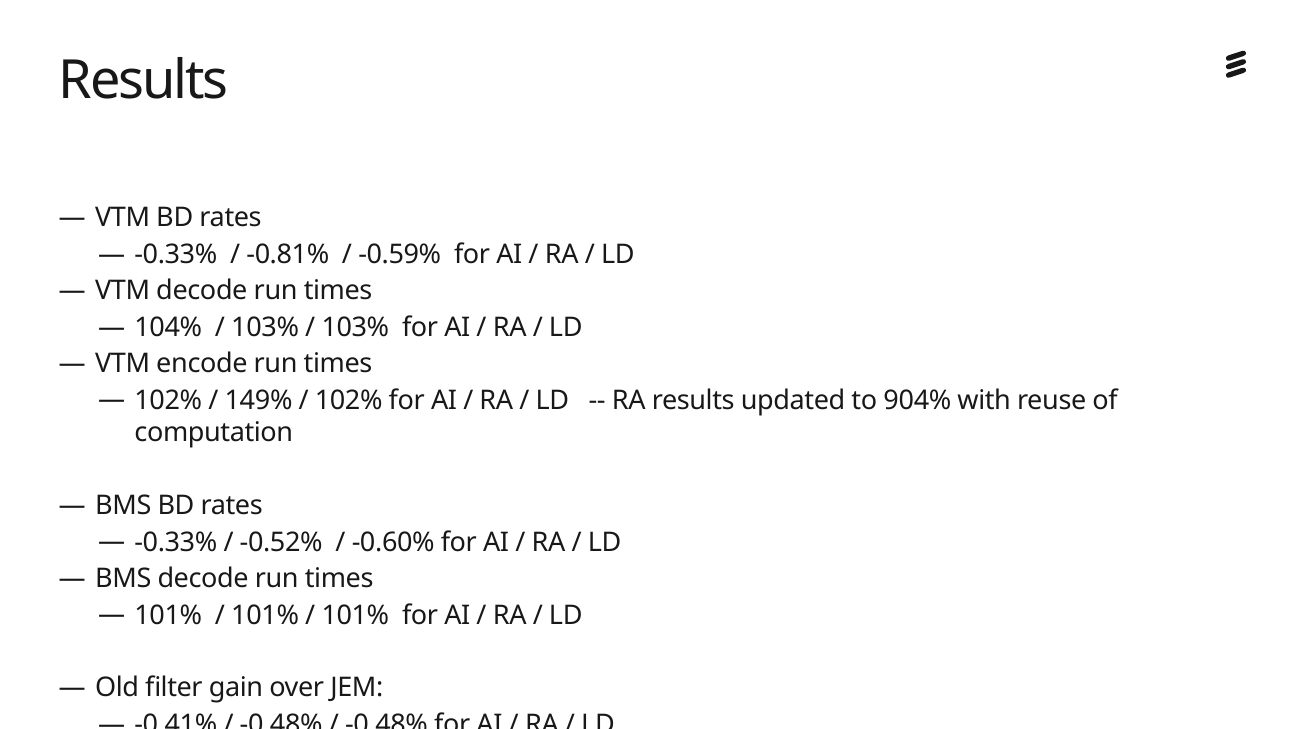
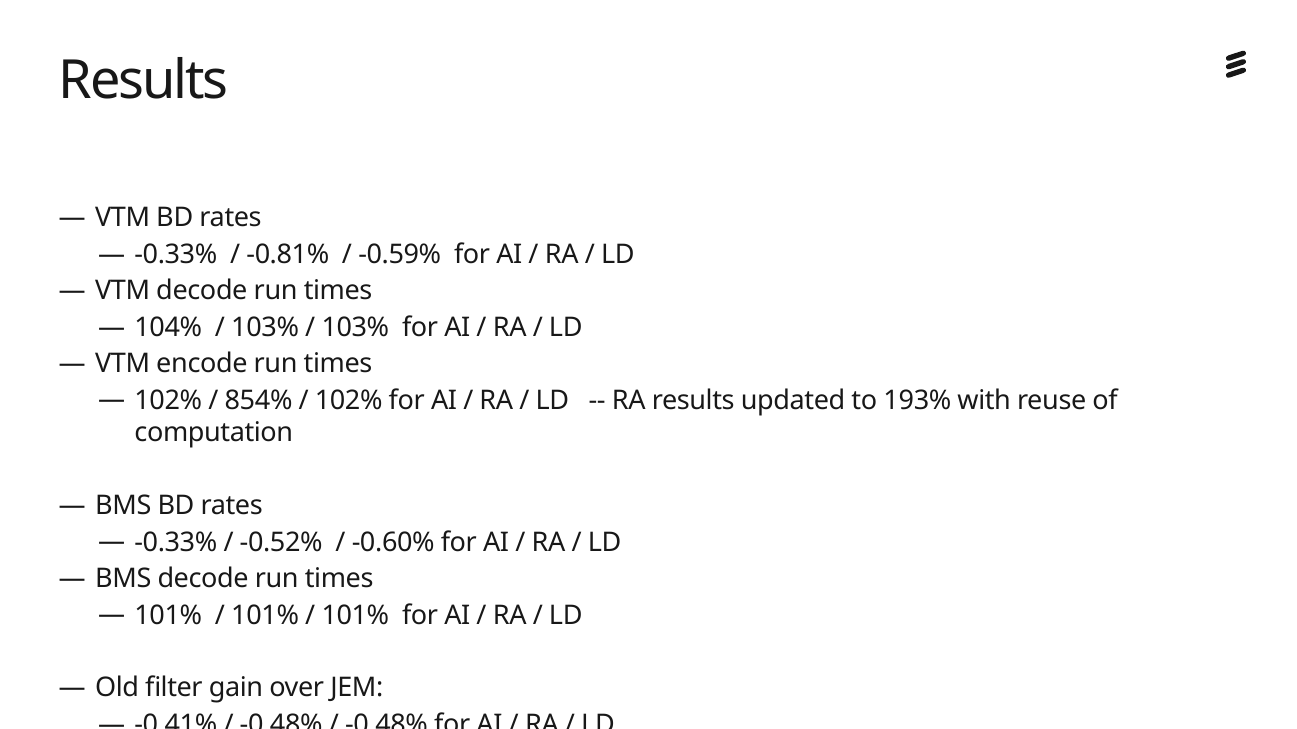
149%: 149% -> 854%
904%: 904% -> 193%
